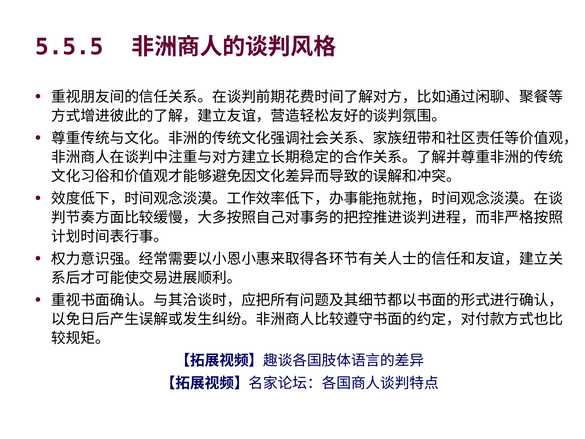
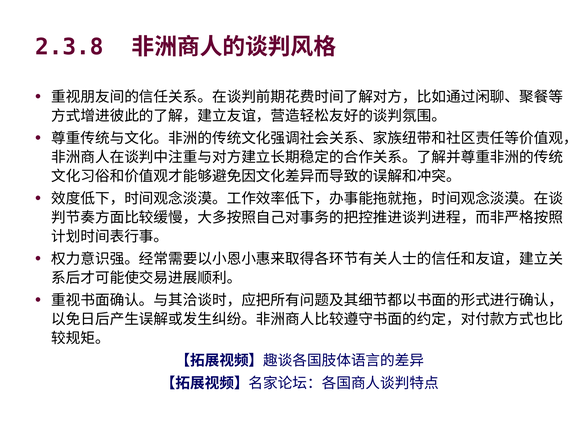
5.5.5: 5.5.5 -> 2.3.8
